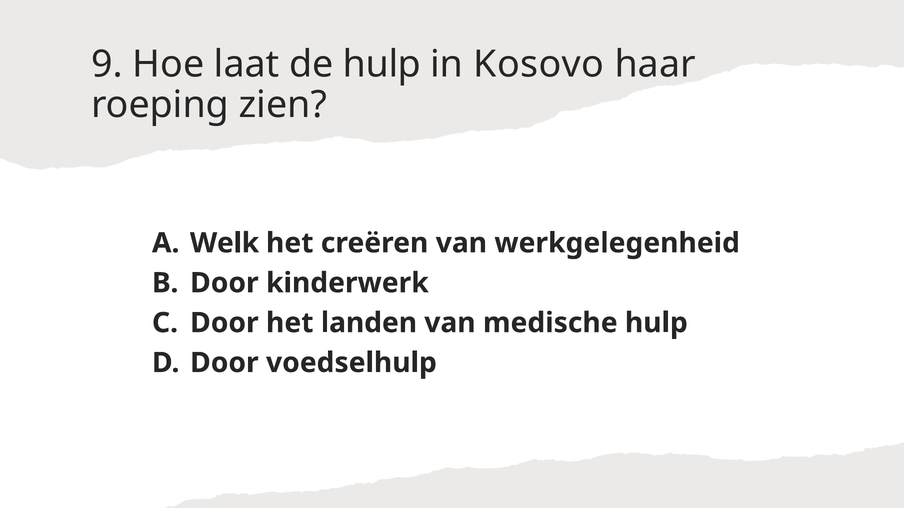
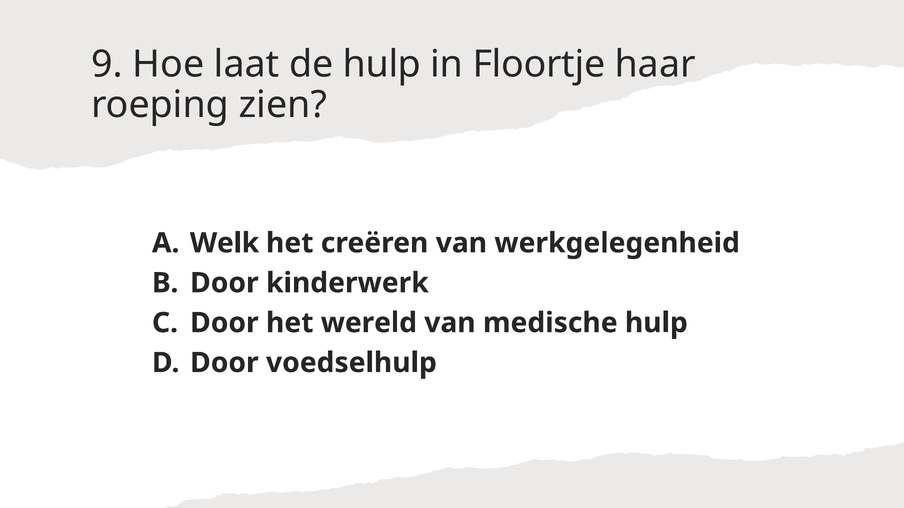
Kosovo: Kosovo -> Floortje
landen: landen -> wereld
